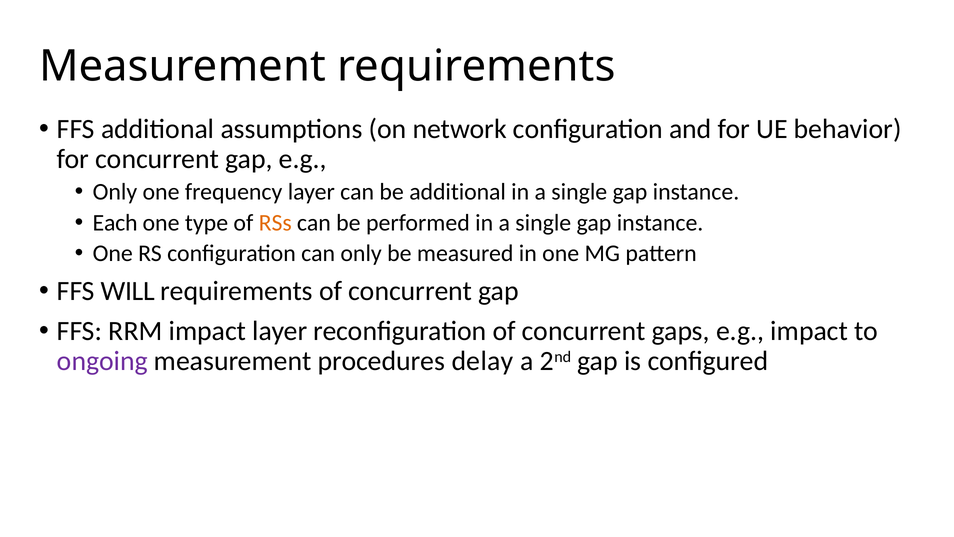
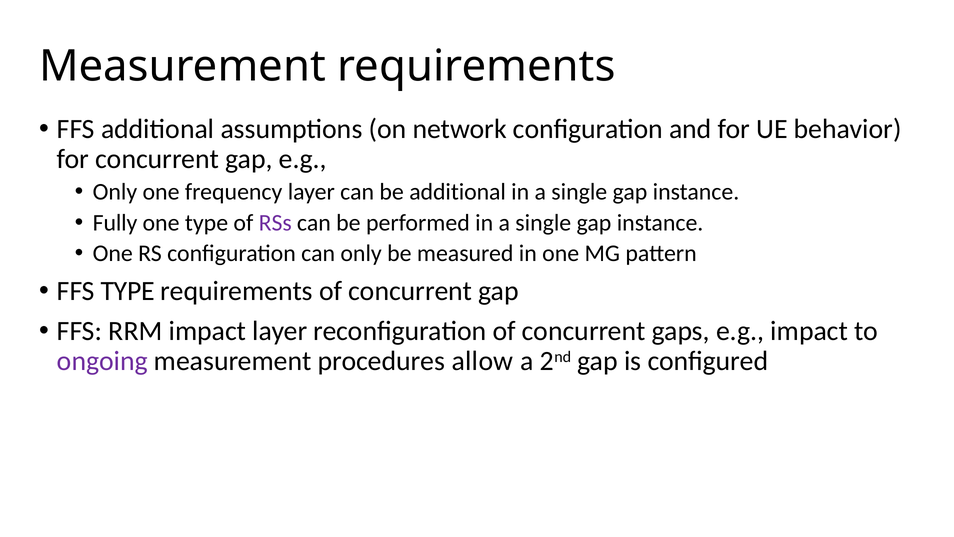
Each: Each -> Fully
RSs colour: orange -> purple
FFS WILL: WILL -> TYPE
delay: delay -> allow
